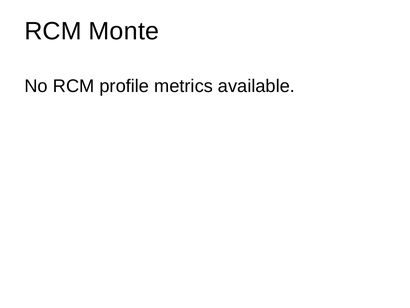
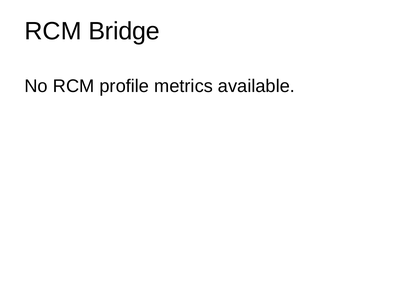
Monte: Monte -> Bridge
